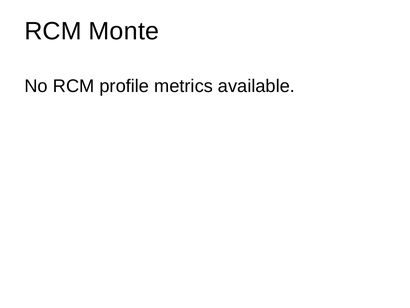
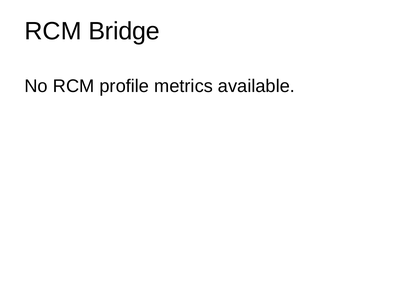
Monte: Monte -> Bridge
